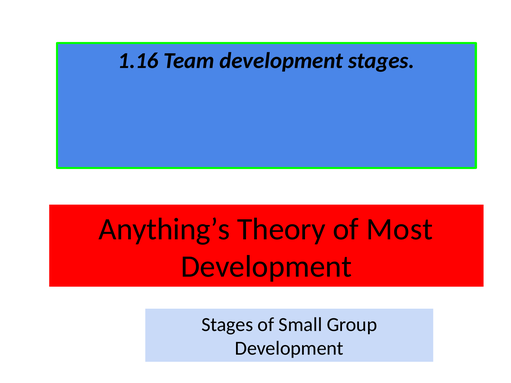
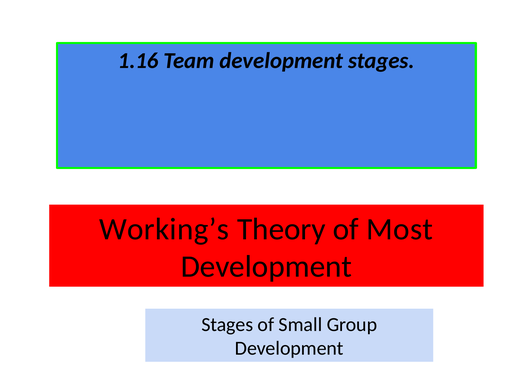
Anything’s: Anything’s -> Working’s
